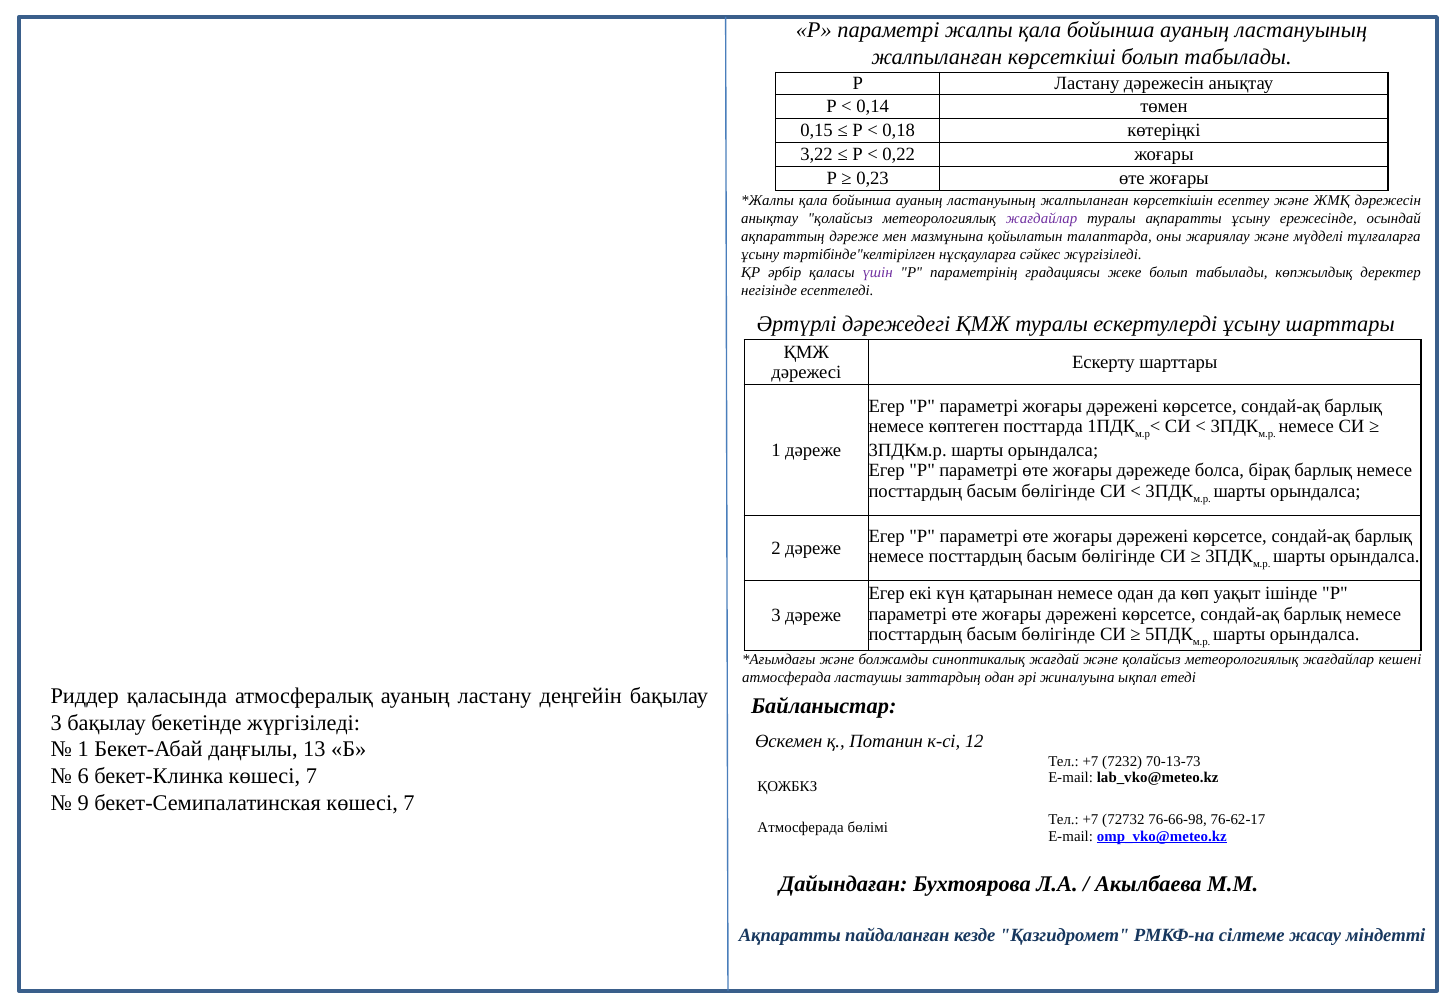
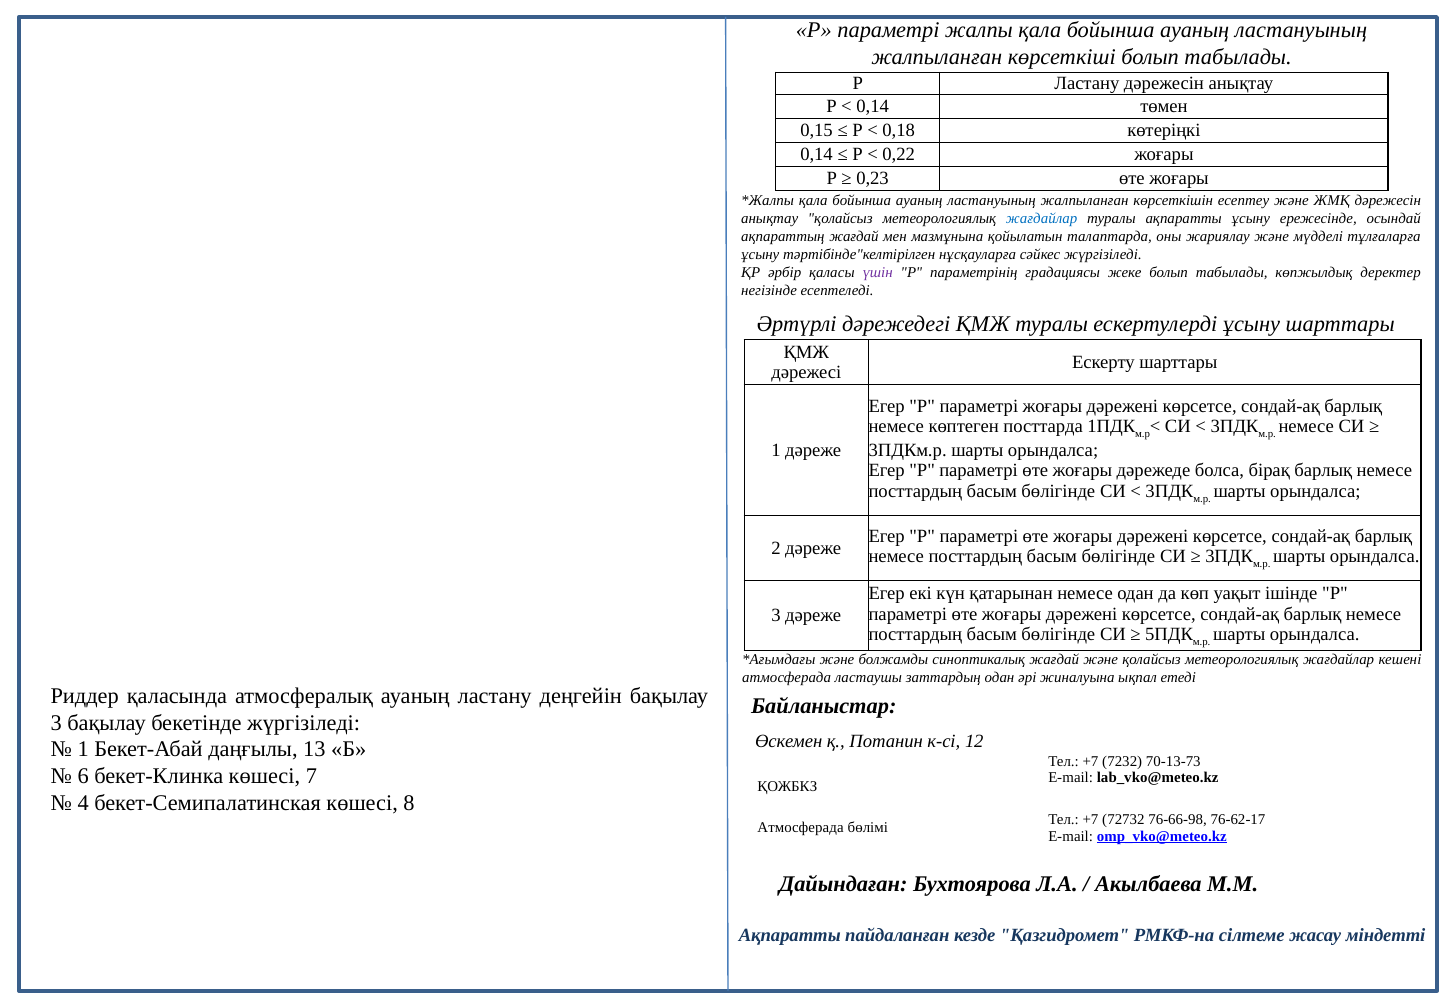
3,22 at (817, 154): 3,22 -> 0,14
жағдайлар at (1042, 219) colour: purple -> blue
ақпараттың дәреже: дәреже -> жағдай
9: 9 -> 4
бекет-Семипалатинская көшесі 7: 7 -> 8
